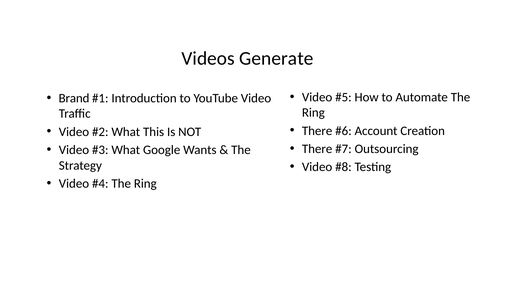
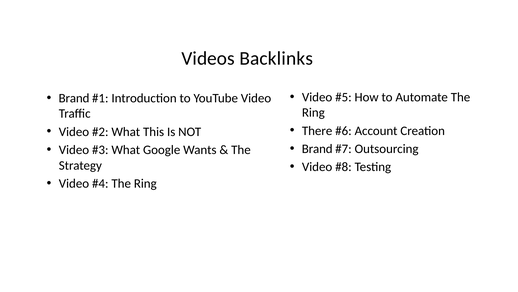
Generate: Generate -> Backlinks
There at (317, 149): There -> Brand
